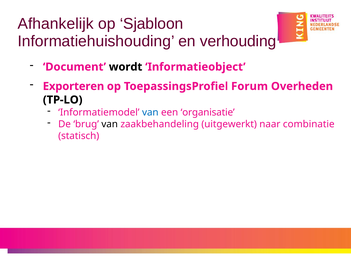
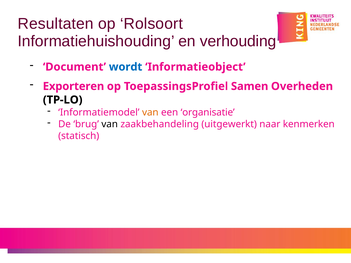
Afhankelijk: Afhankelijk -> Resultaten
Sjabloon: Sjabloon -> Rolsoort
wordt colour: black -> blue
Forum: Forum -> Samen
van at (150, 113) colour: blue -> orange
combinatie: combinatie -> kenmerken
